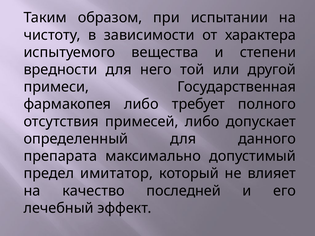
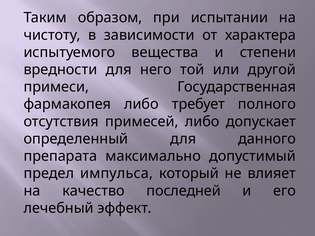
имитатор: имитатор -> импульса
